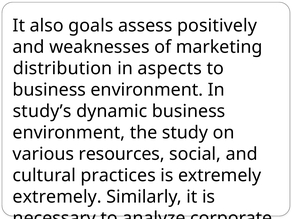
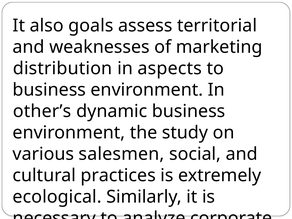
positively: positively -> territorial
study’s: study’s -> other’s
resources: resources -> salesmen
extremely at (57, 197): extremely -> ecological
